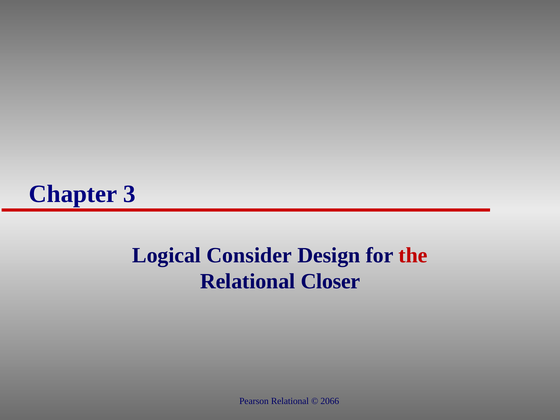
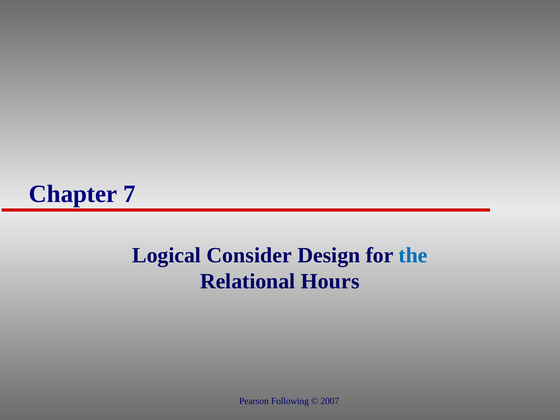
3: 3 -> 7
the colour: red -> blue
Closer: Closer -> Hours
Pearson Relational: Relational -> Following
2066: 2066 -> 2007
